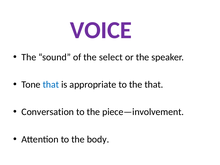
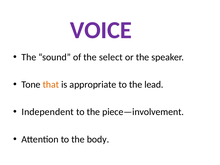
that at (51, 85) colour: blue -> orange
the that: that -> lead
Conversation: Conversation -> Independent
